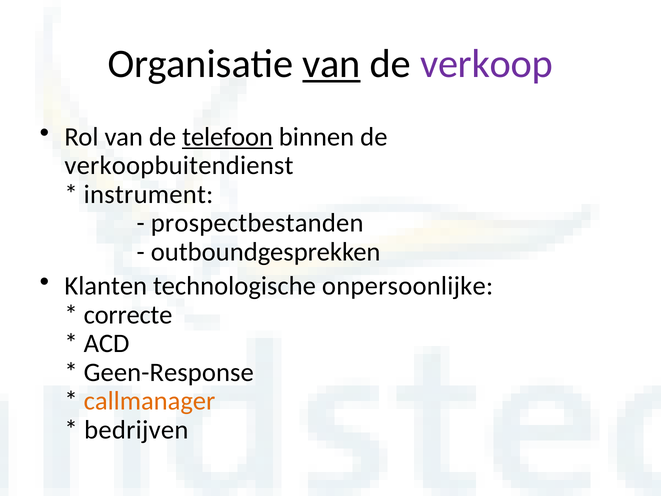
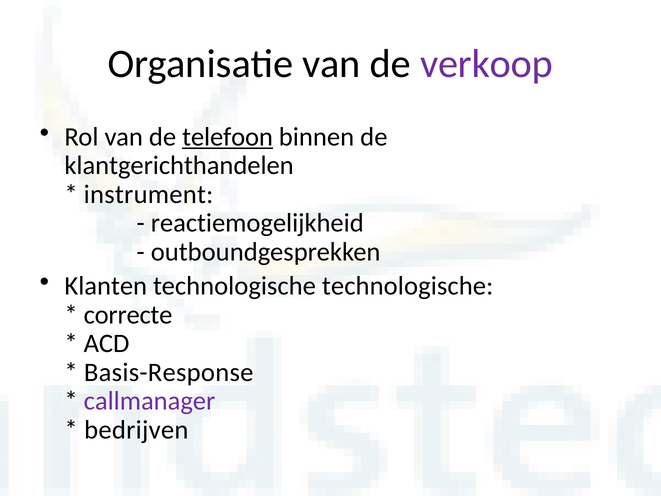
van at (331, 64) underline: present -> none
verkoopbuitendienst: verkoopbuitendienst -> klantgerichthandelen
prospectbestanden: prospectbestanden -> reactiemogelijkheid
technologische onpersoonlijke: onpersoonlijke -> technologische
Geen-Response: Geen-Response -> Basis-Response
callmanager colour: orange -> purple
